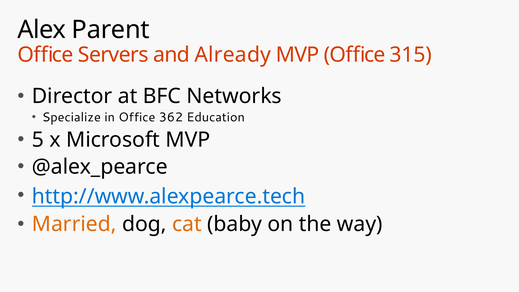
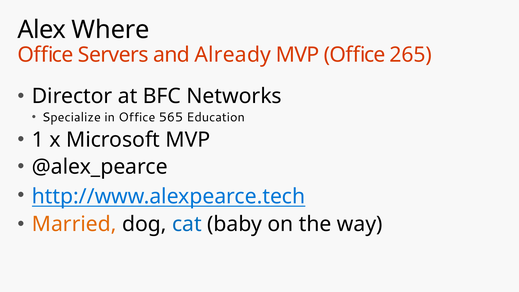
Parent: Parent -> Where
315: 315 -> 265
362: 362 -> 565
5: 5 -> 1
cat colour: orange -> blue
